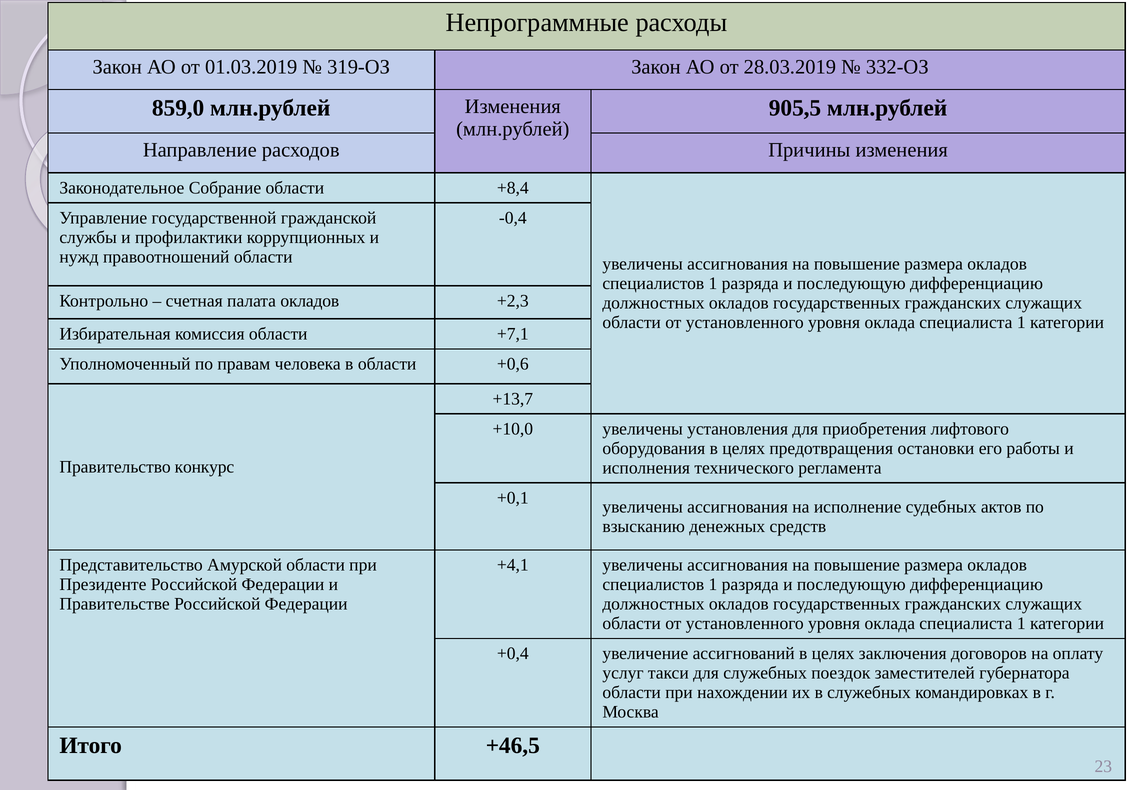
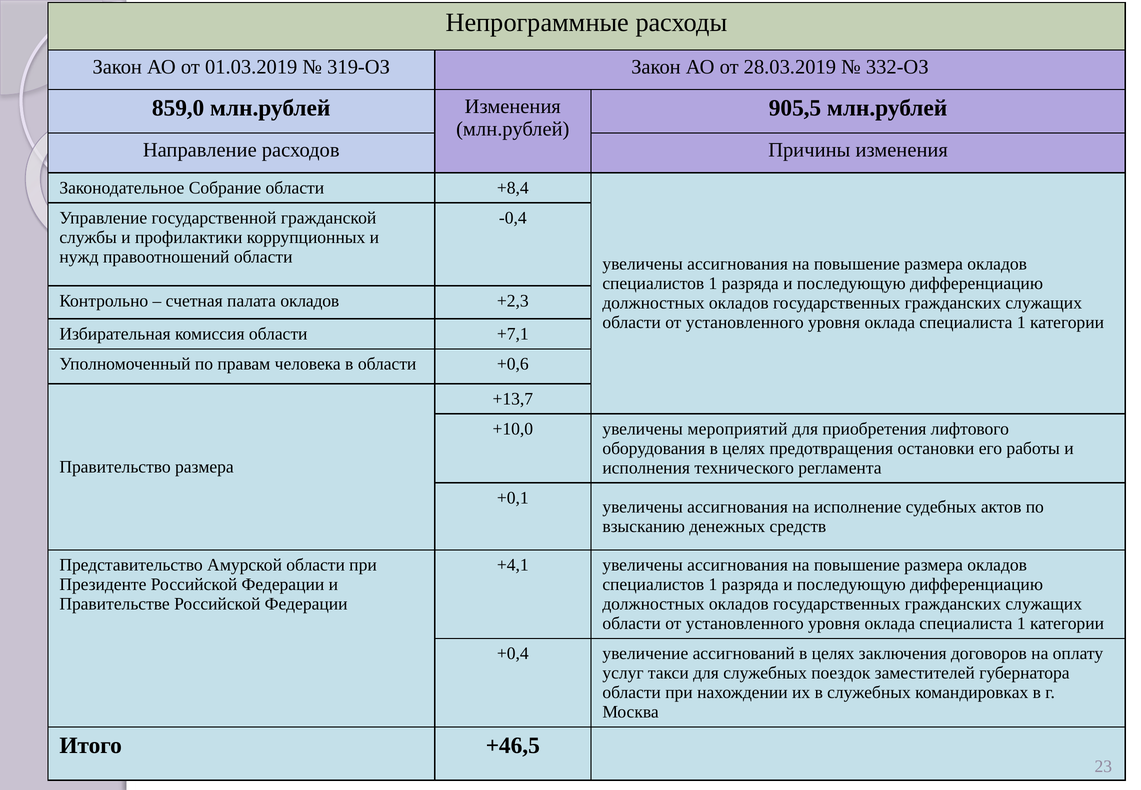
установления: установления -> мероприятий
Правительство конкурс: конкурс -> размера
